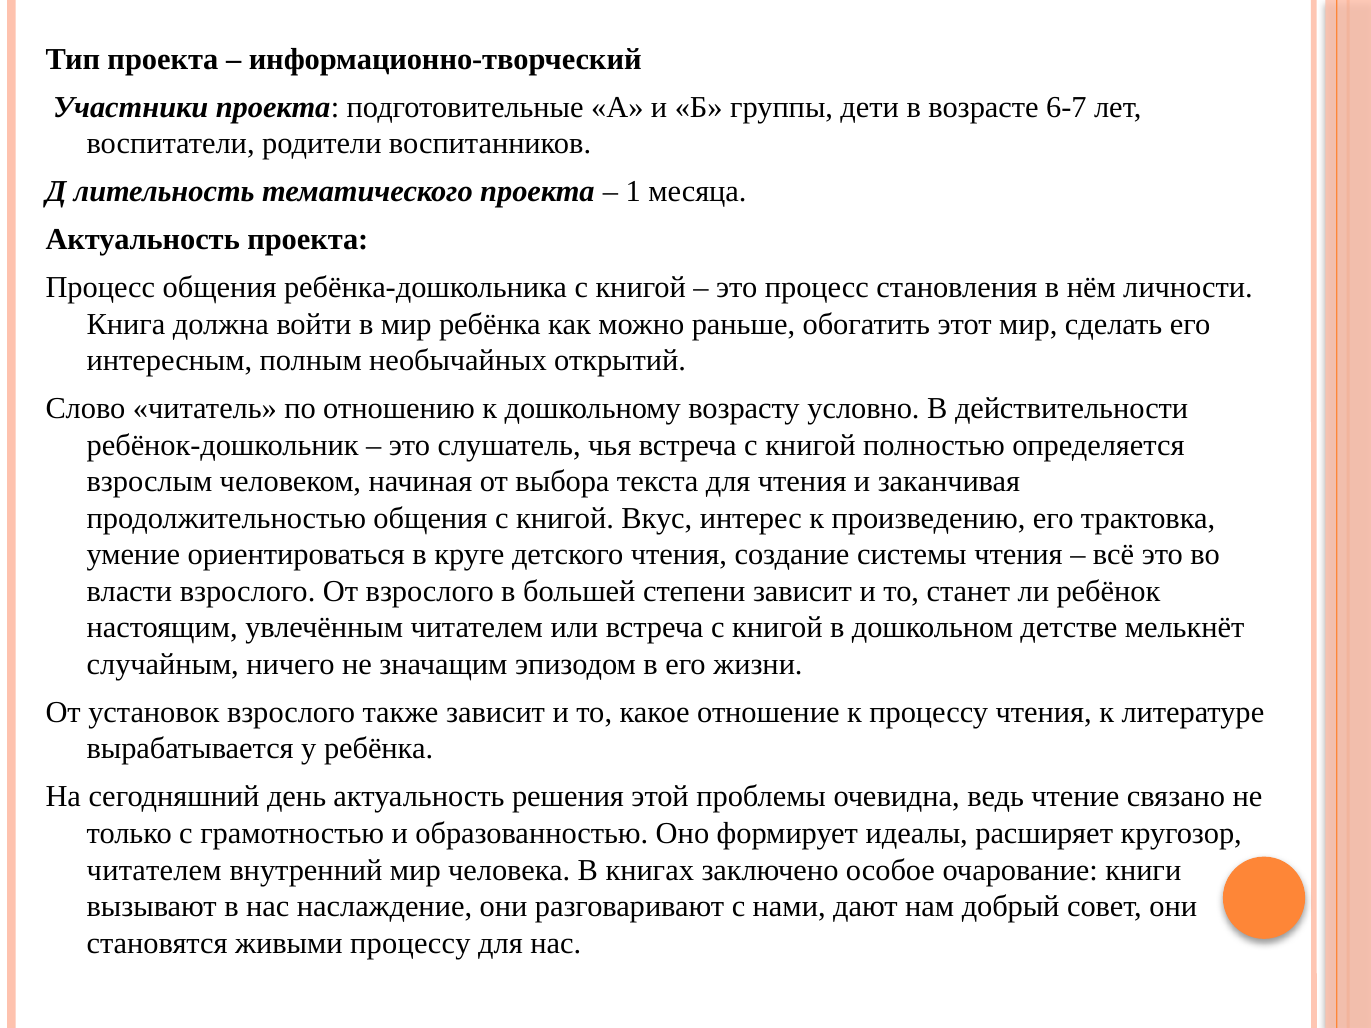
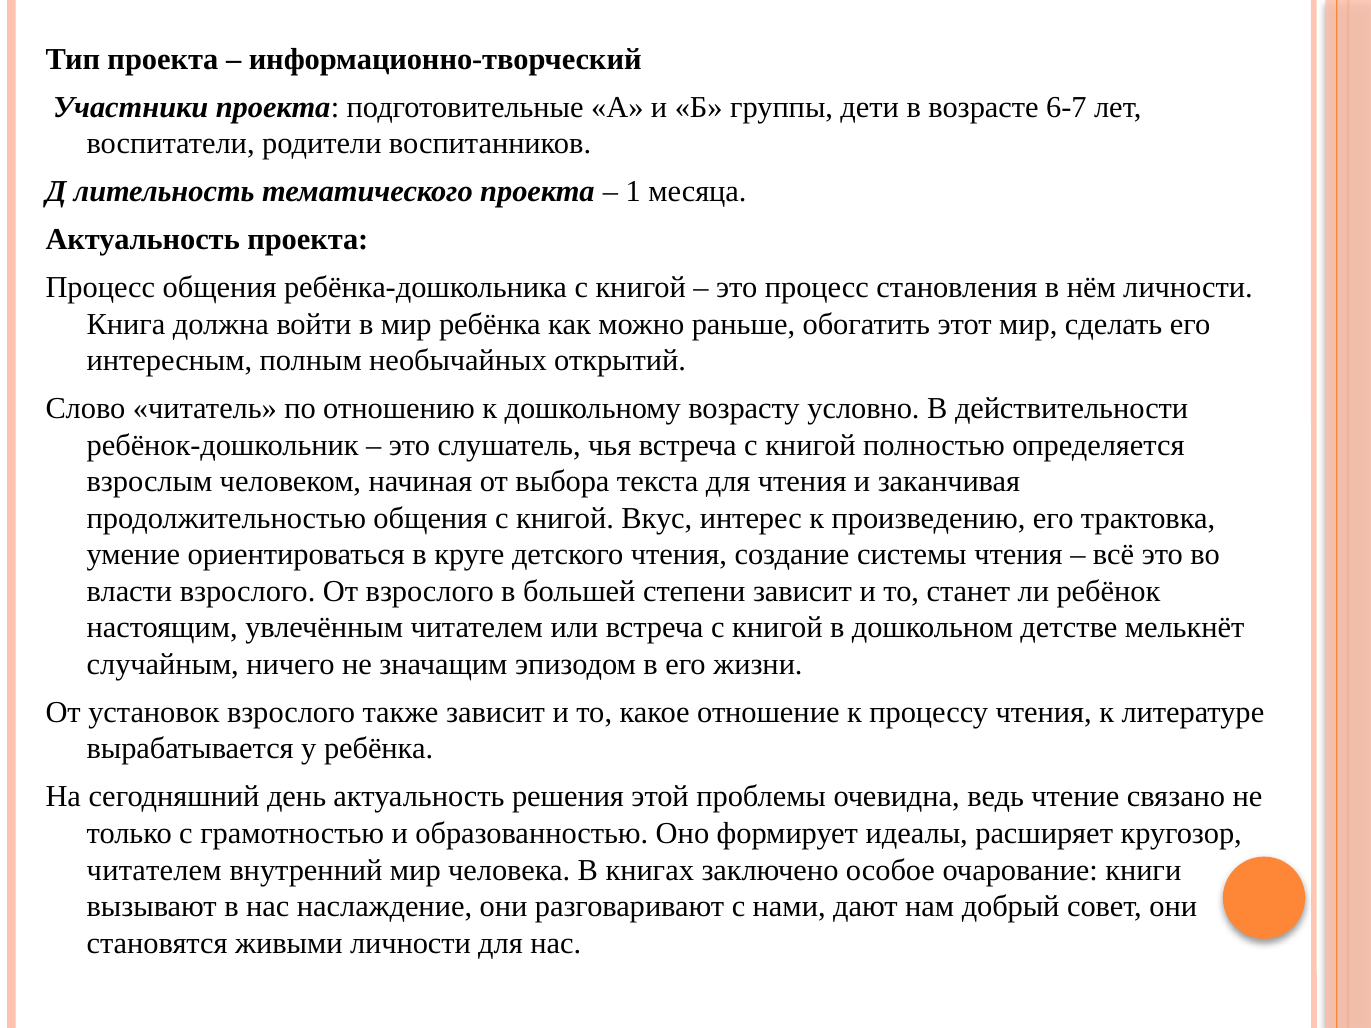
живыми процессу: процессу -> личности
